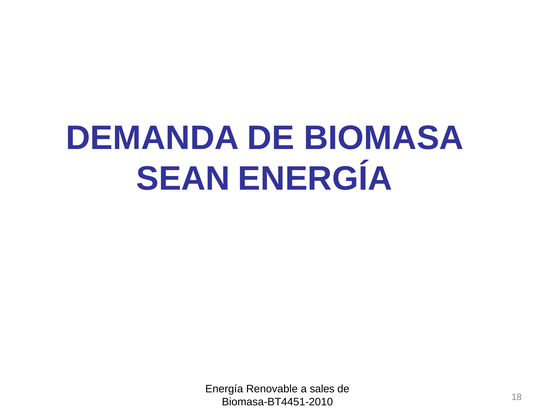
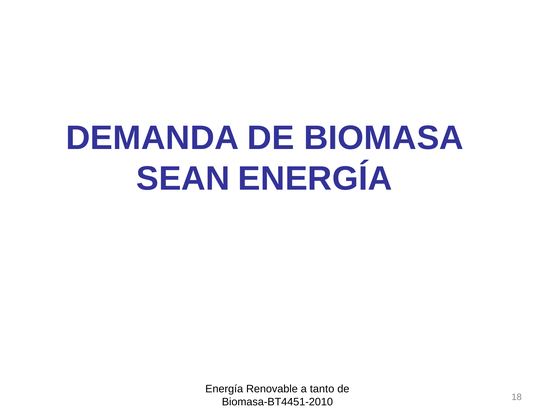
sales: sales -> tanto
